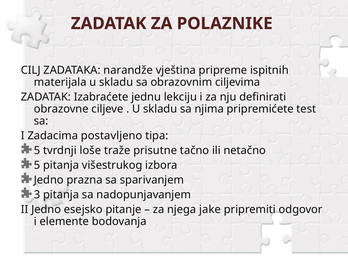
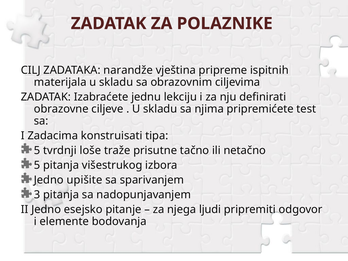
postavljeno: postavljeno -> konstruisati
prazna: prazna -> upišite
jake: jake -> ljudi
